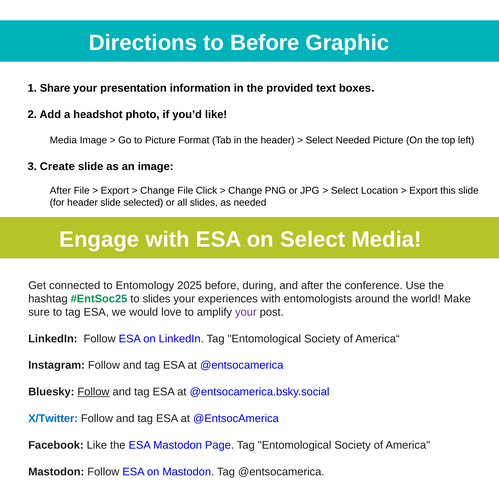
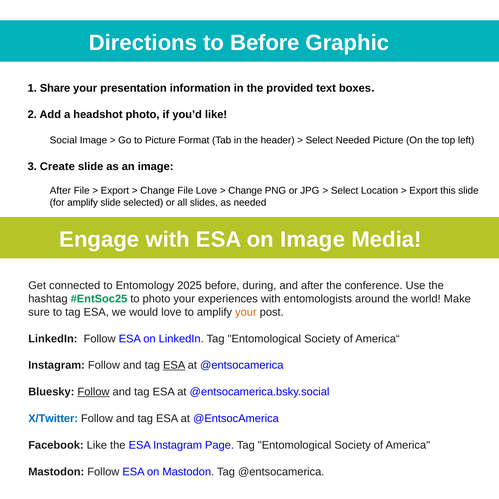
Media at (63, 140): Media -> Social
File Click: Click -> Love
for header: header -> amplify
on Select: Select -> Image
to slides: slides -> photo
your at (246, 312) colour: purple -> orange
ESA at (174, 365) underline: none -> present
ESA Mastodon: Mastodon -> Instagram
